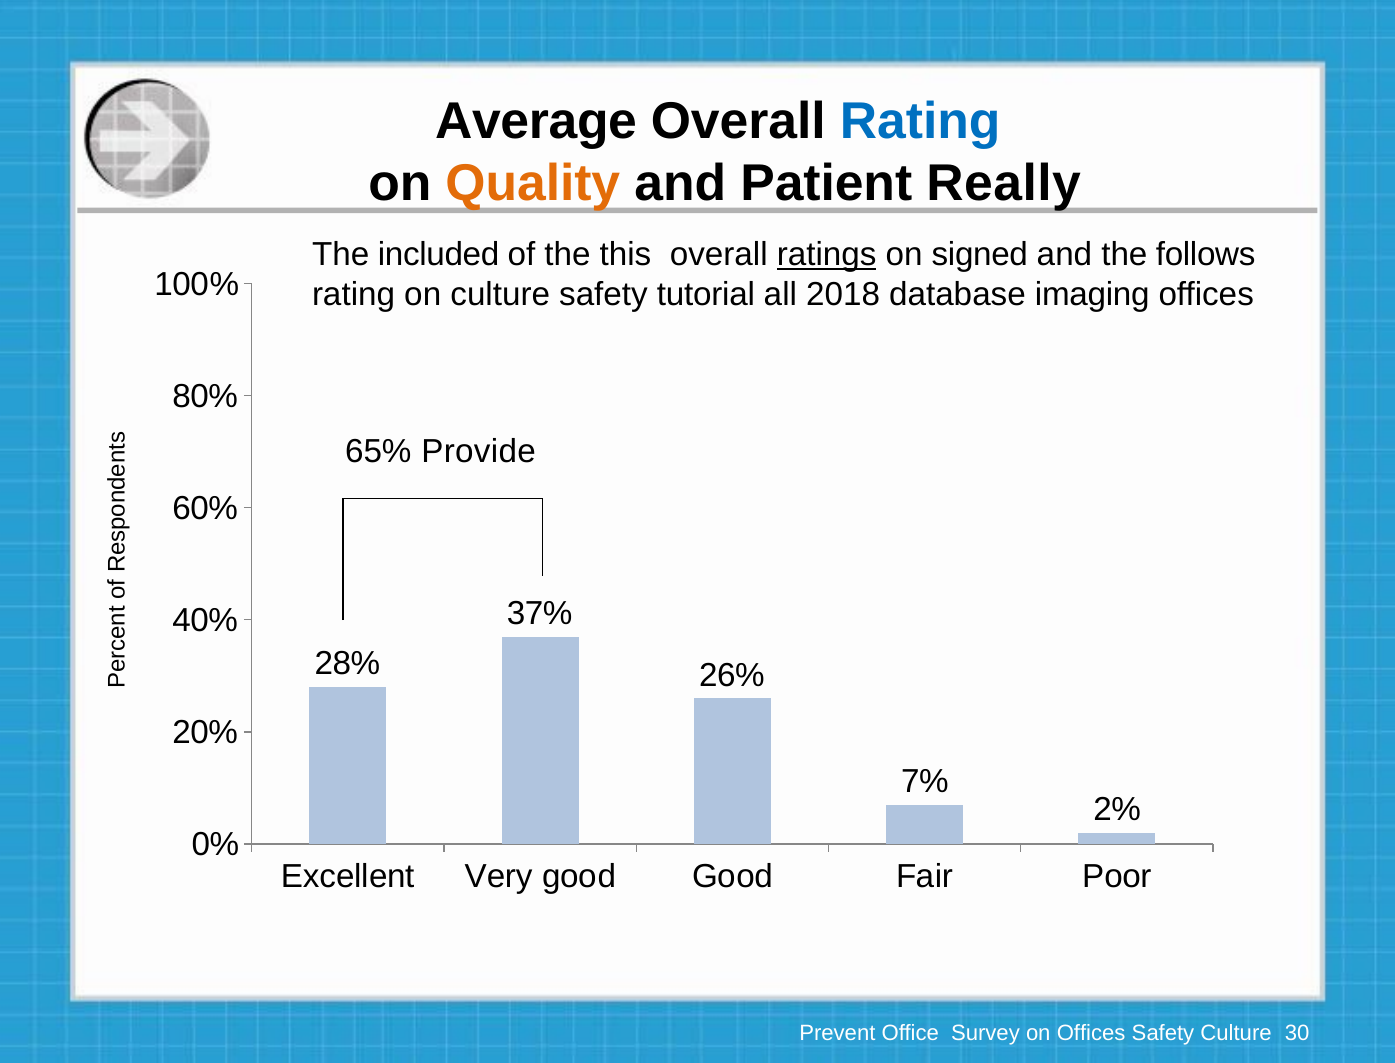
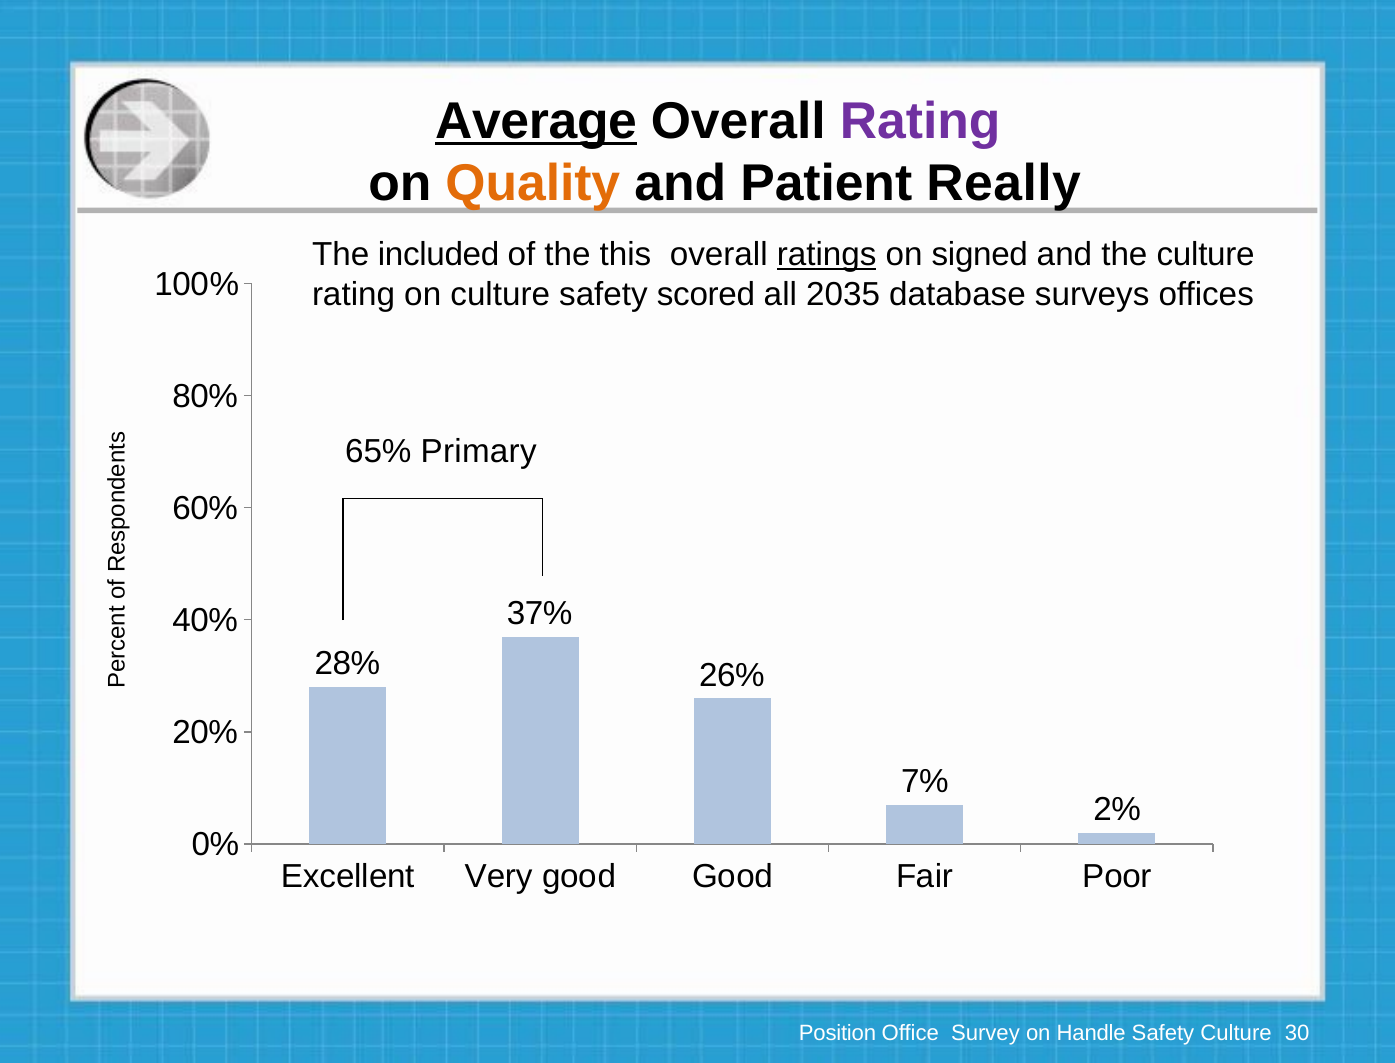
Average underline: none -> present
Rating at (920, 121) colour: blue -> purple
the follows: follows -> culture
tutorial: tutorial -> scored
2018: 2018 -> 2035
imaging: imaging -> surveys
Provide: Provide -> Primary
Prevent: Prevent -> Position
on Offices: Offices -> Handle
